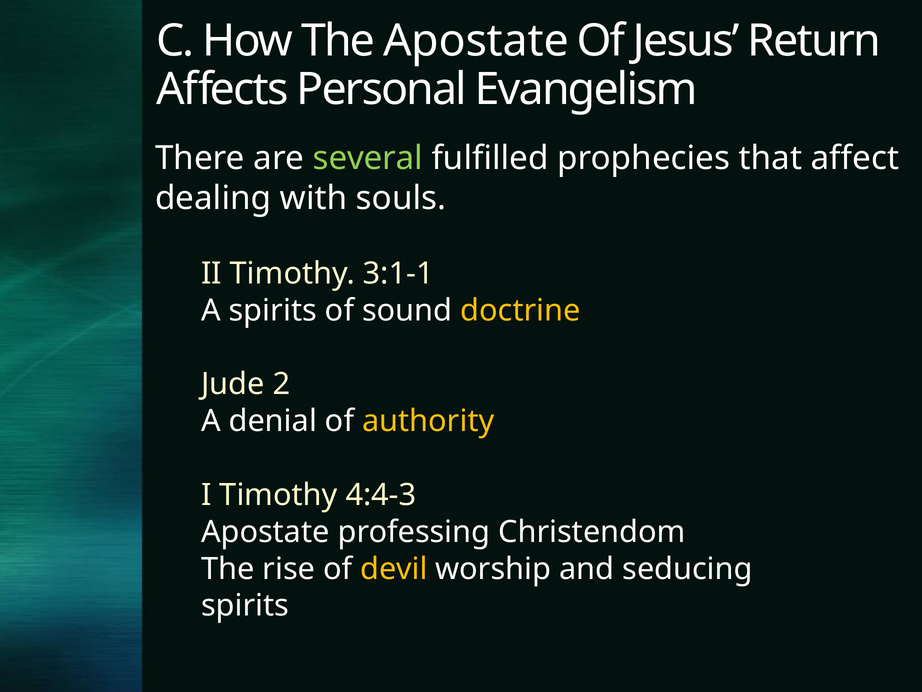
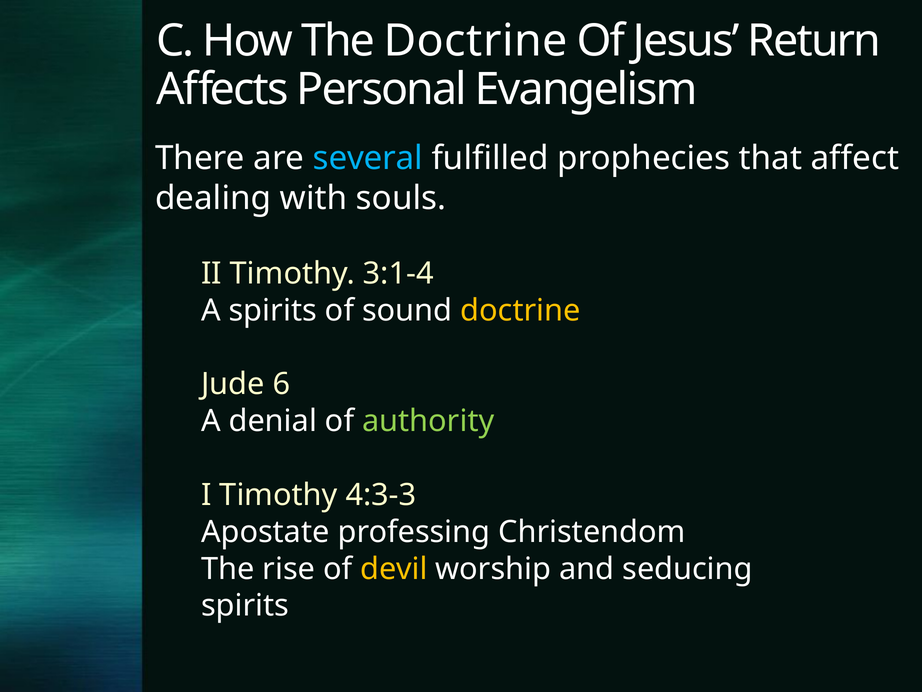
The Apostate: Apostate -> Doctrine
several colour: light green -> light blue
3:1-1: 3:1-1 -> 3:1-4
2: 2 -> 6
authority colour: yellow -> light green
4:4-3: 4:4-3 -> 4:3-3
